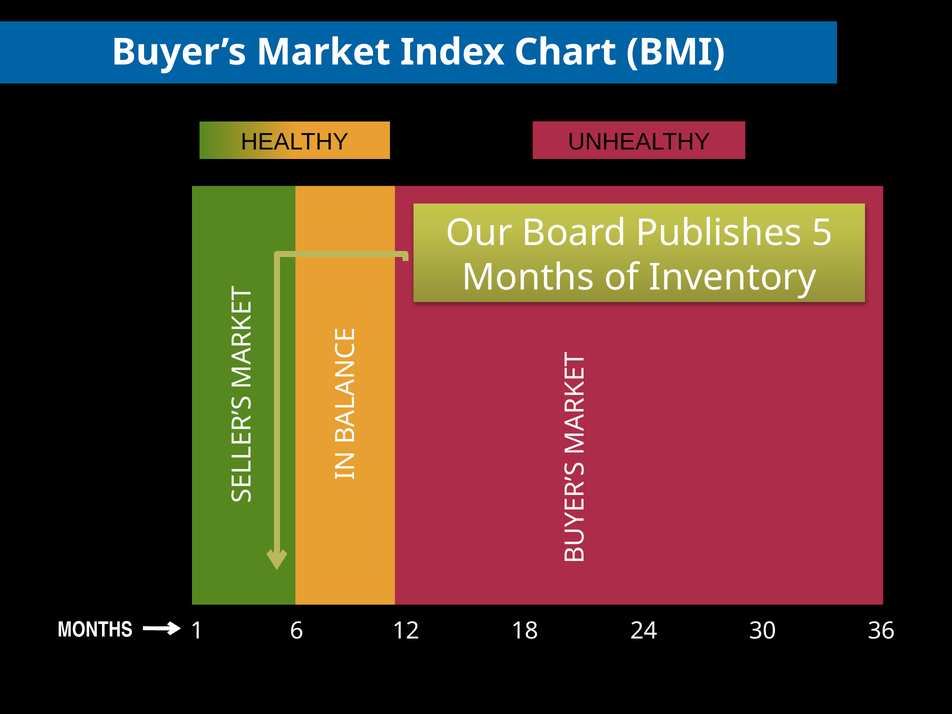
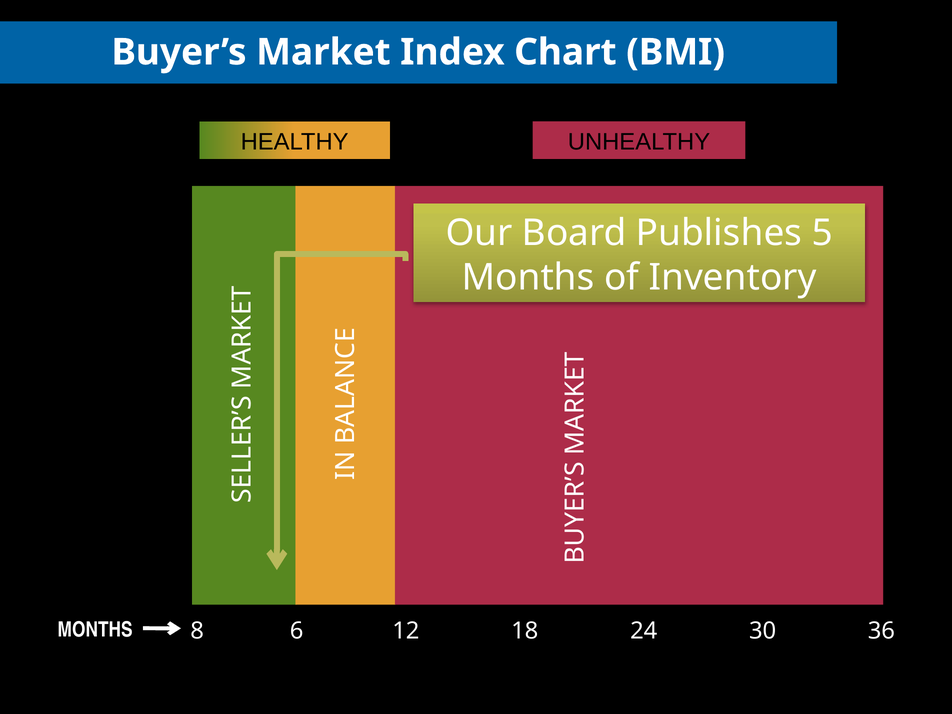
1: 1 -> 8
